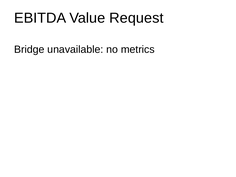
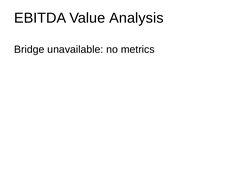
Request: Request -> Analysis
